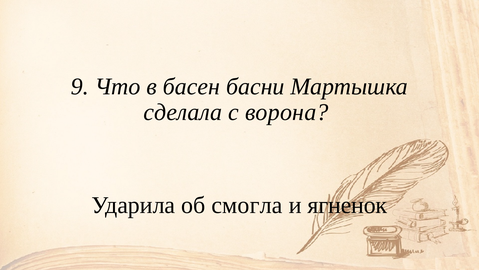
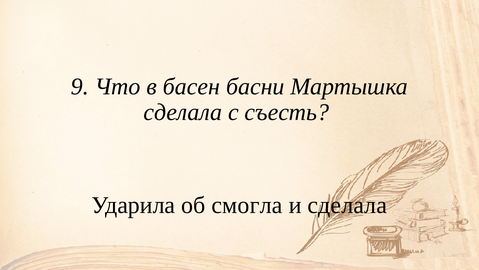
ворона: ворона -> съесть
и ягненок: ягненок -> сделала
